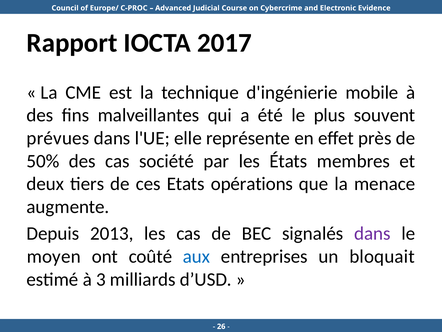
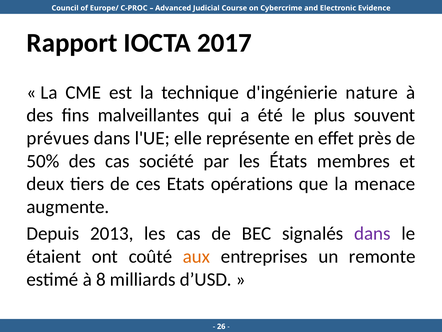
mobile: mobile -> nature
moyen: moyen -> étaient
aux colour: blue -> orange
bloquait: bloquait -> remonte
3: 3 -> 8
